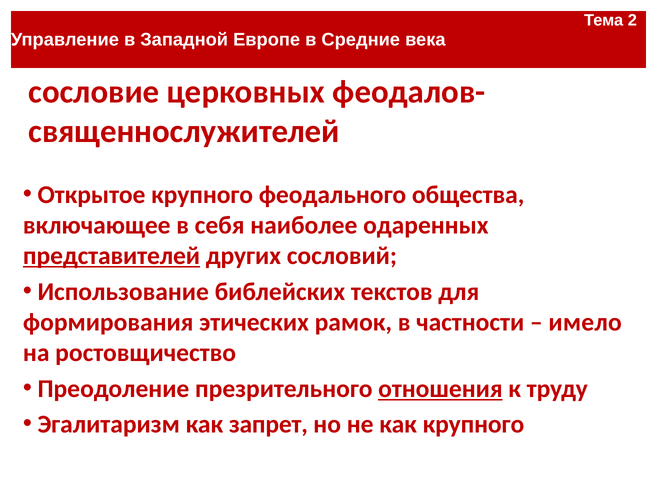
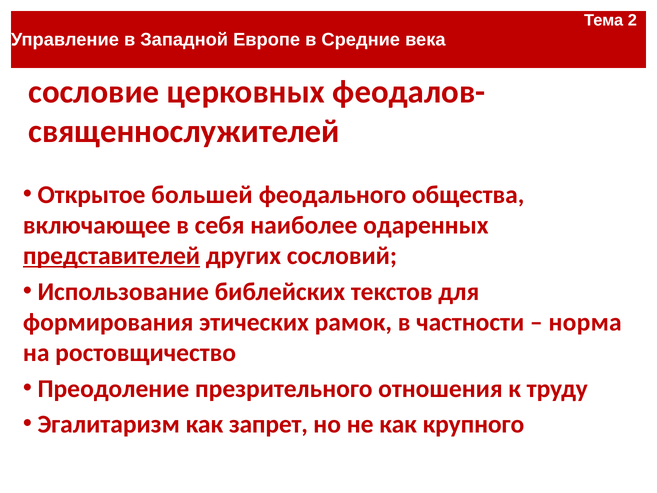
Открытое крупного: крупного -> большей
имело: имело -> норма
отношения underline: present -> none
